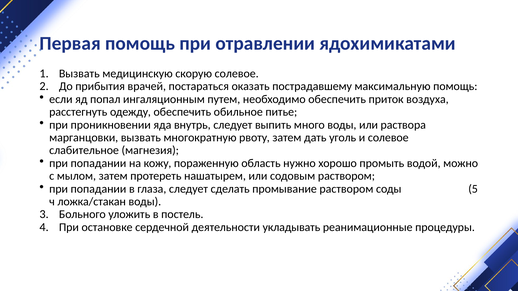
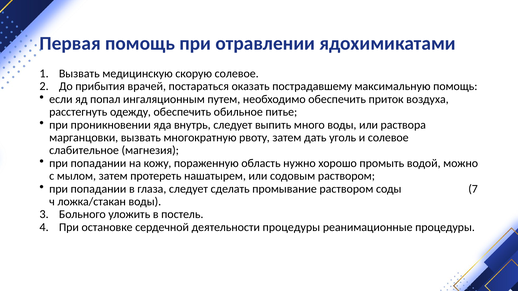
5: 5 -> 7
деятельности укладывать: укладывать -> процедуры
